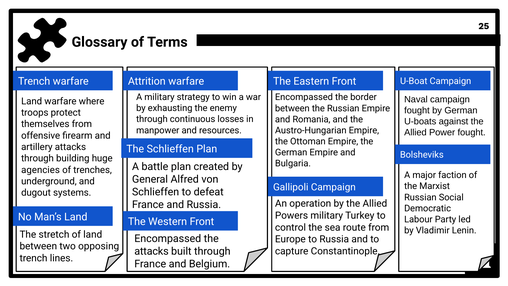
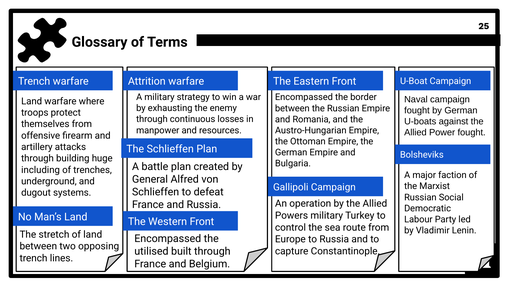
agencies: agencies -> including
attacks at (151, 251): attacks -> utilised
